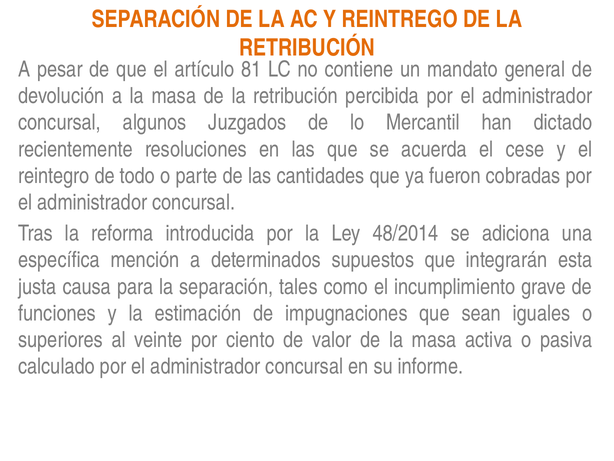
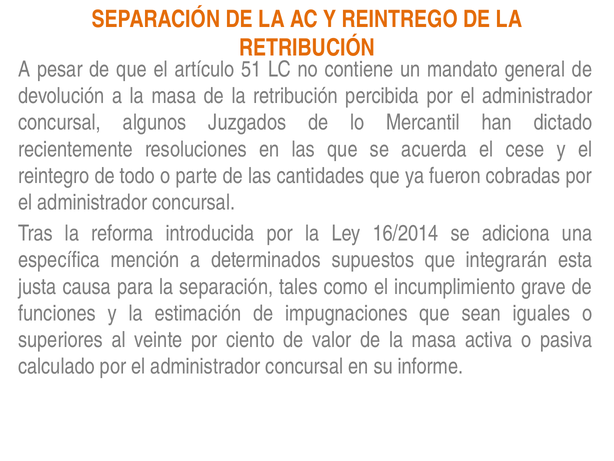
81: 81 -> 51
48/2014: 48/2014 -> 16/2014
